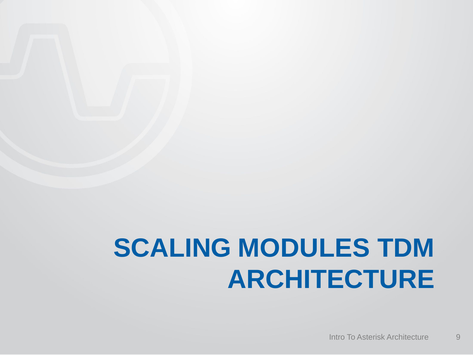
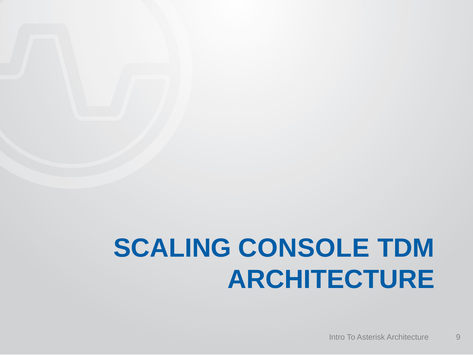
MODULES: MODULES -> CONSOLE
